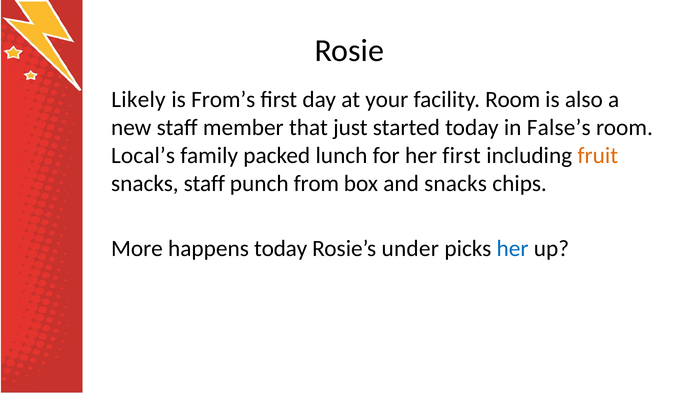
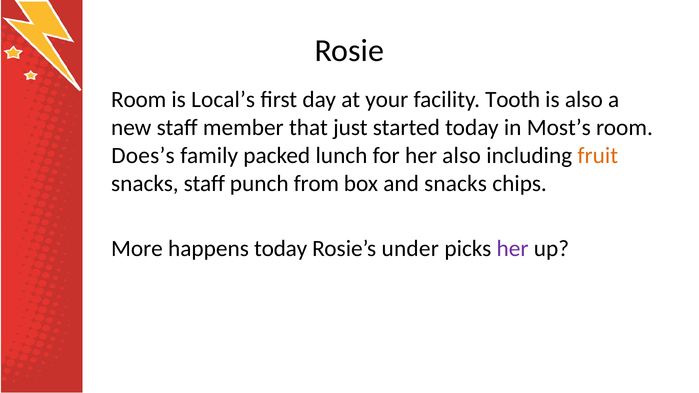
Likely at (138, 100): Likely -> Room
From’s: From’s -> Local’s
facility Room: Room -> Tooth
False’s: False’s -> Most’s
Local’s: Local’s -> Does’s
her first: first -> also
her at (513, 249) colour: blue -> purple
